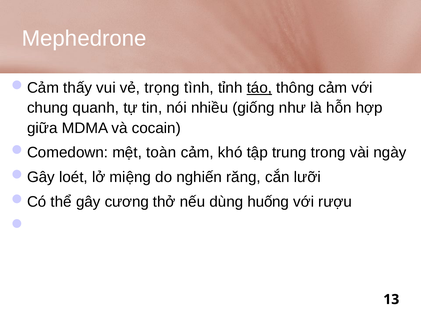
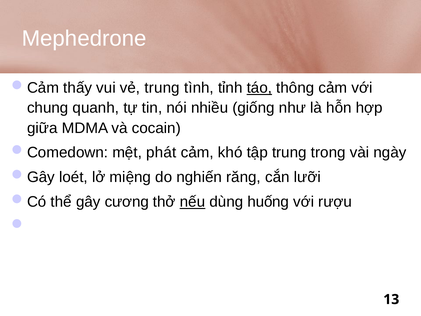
vẻ trọng: trọng -> trung
toàn: toàn -> phát
nếu underline: none -> present
